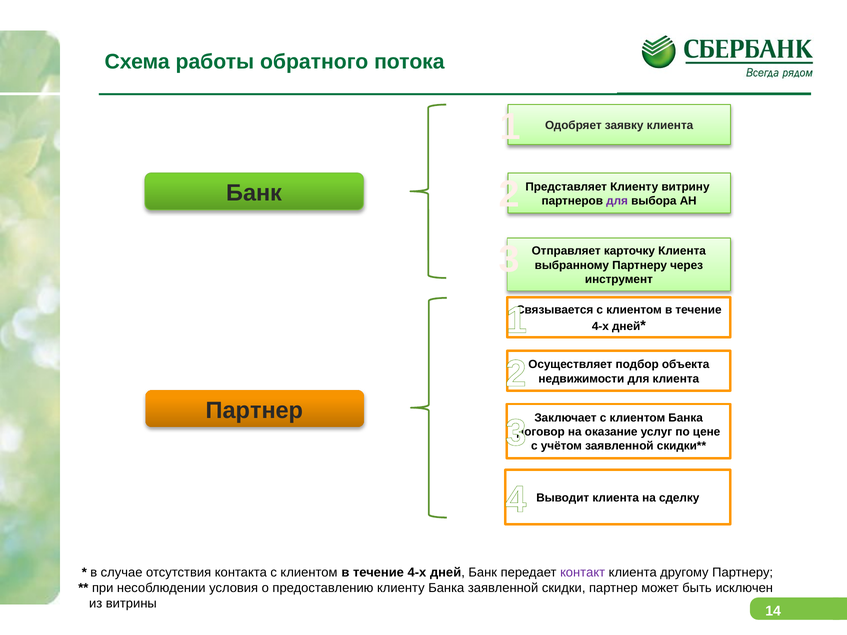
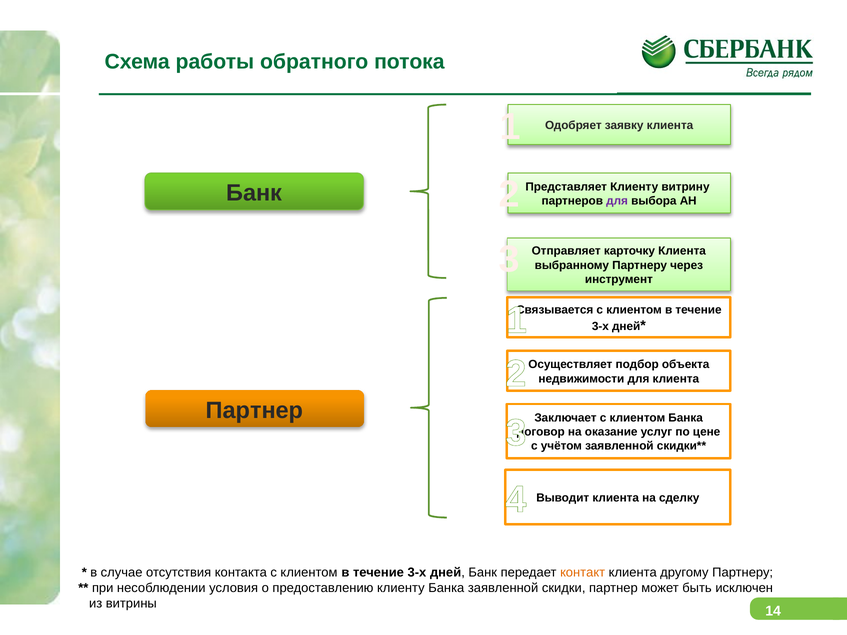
4-х at (600, 326): 4-х -> 3-х
4-х at (417, 573): 4-х -> 3-х
контакт colour: purple -> orange
